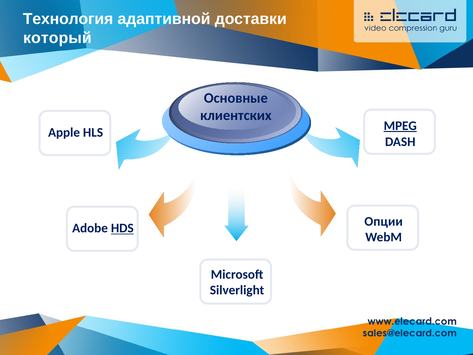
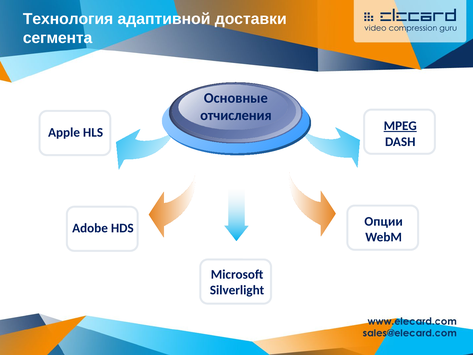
который: который -> сегмента
клиентских: клиентских -> отчисления
HDS underline: present -> none
